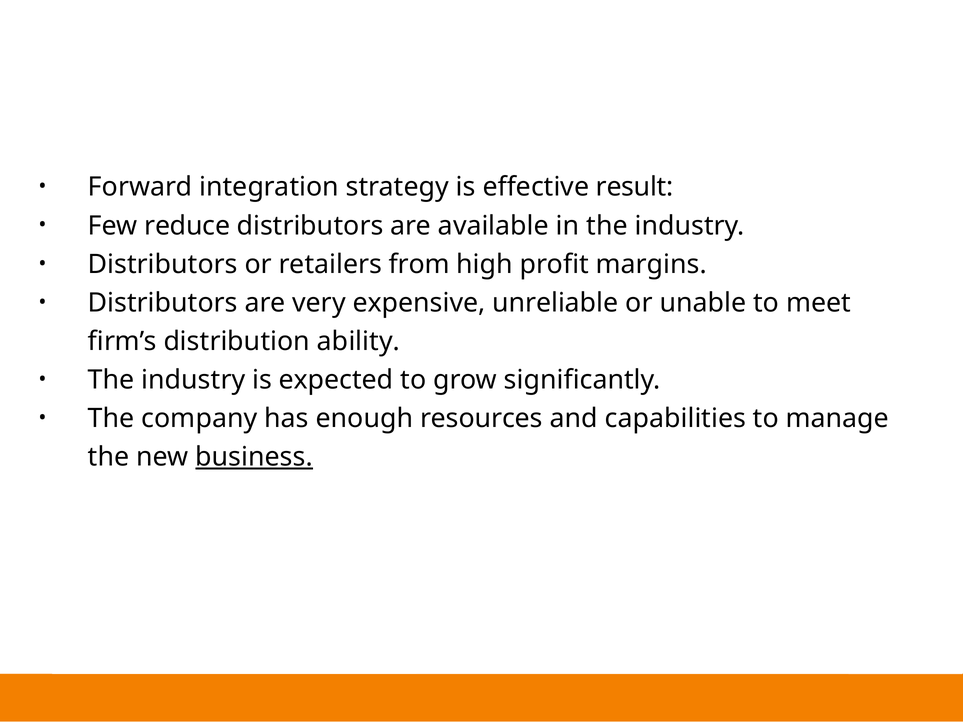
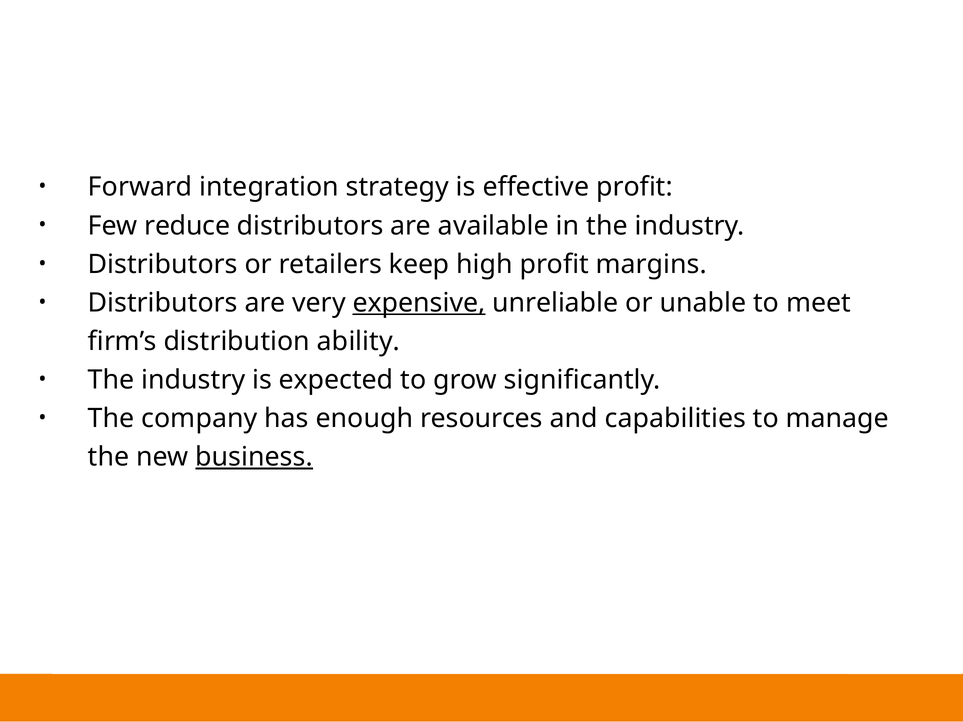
effective result: result -> profit
from: from -> keep
expensive underline: none -> present
